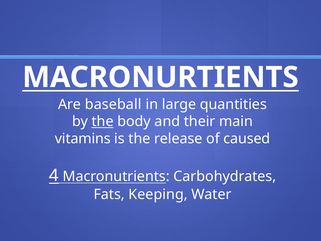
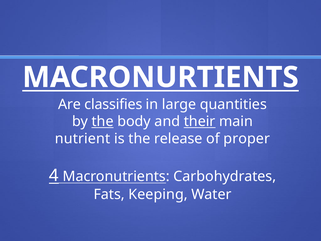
baseball: baseball -> classifies
their underline: none -> present
vitamins: vitamins -> nutrient
caused: caused -> proper
